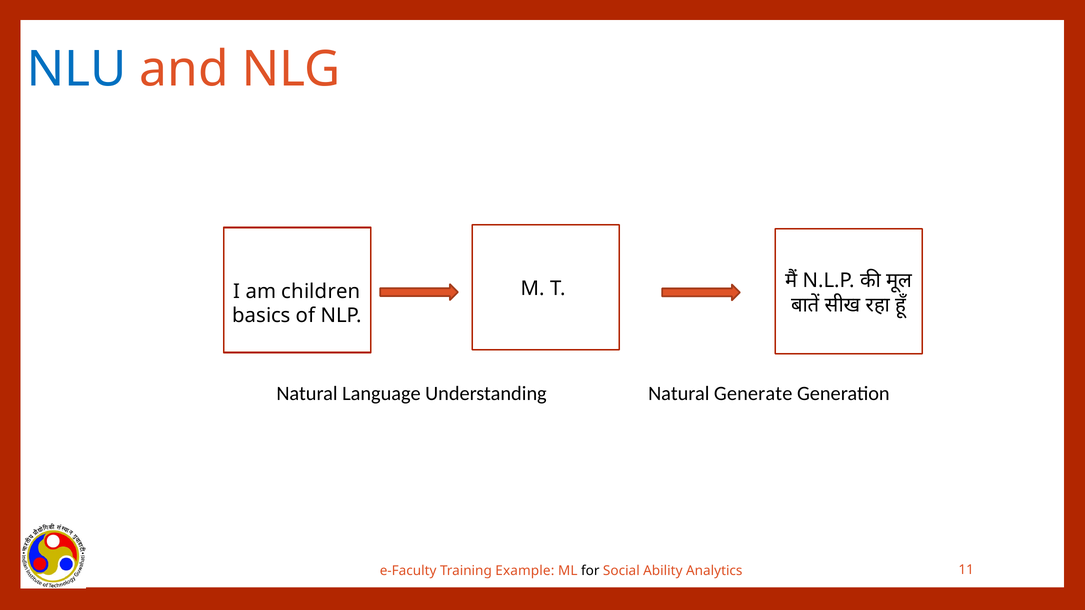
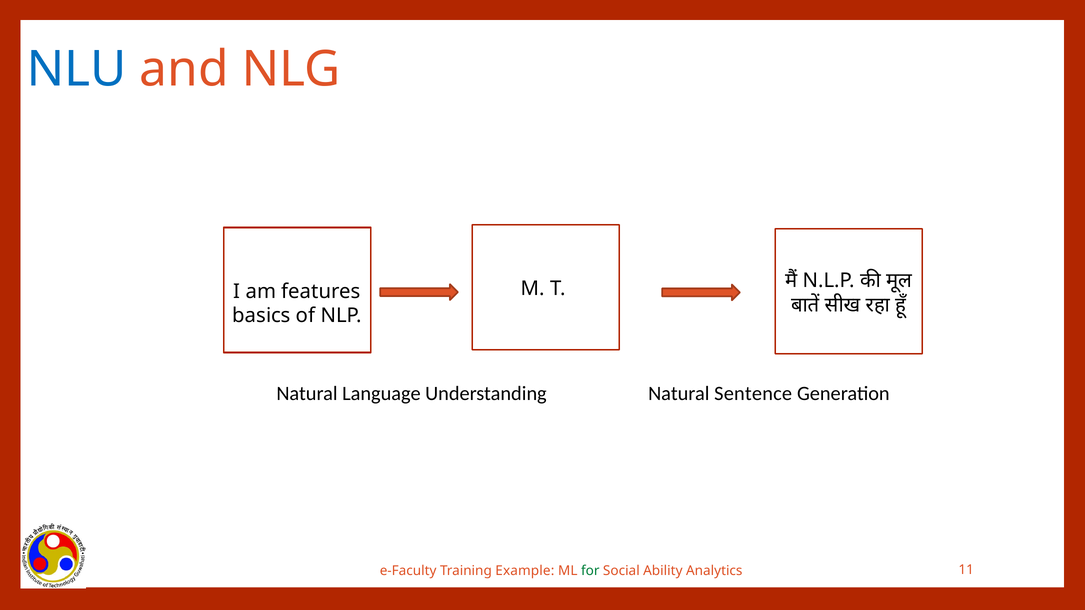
children: children -> features
Generate: Generate -> Sentence
for colour: black -> green
